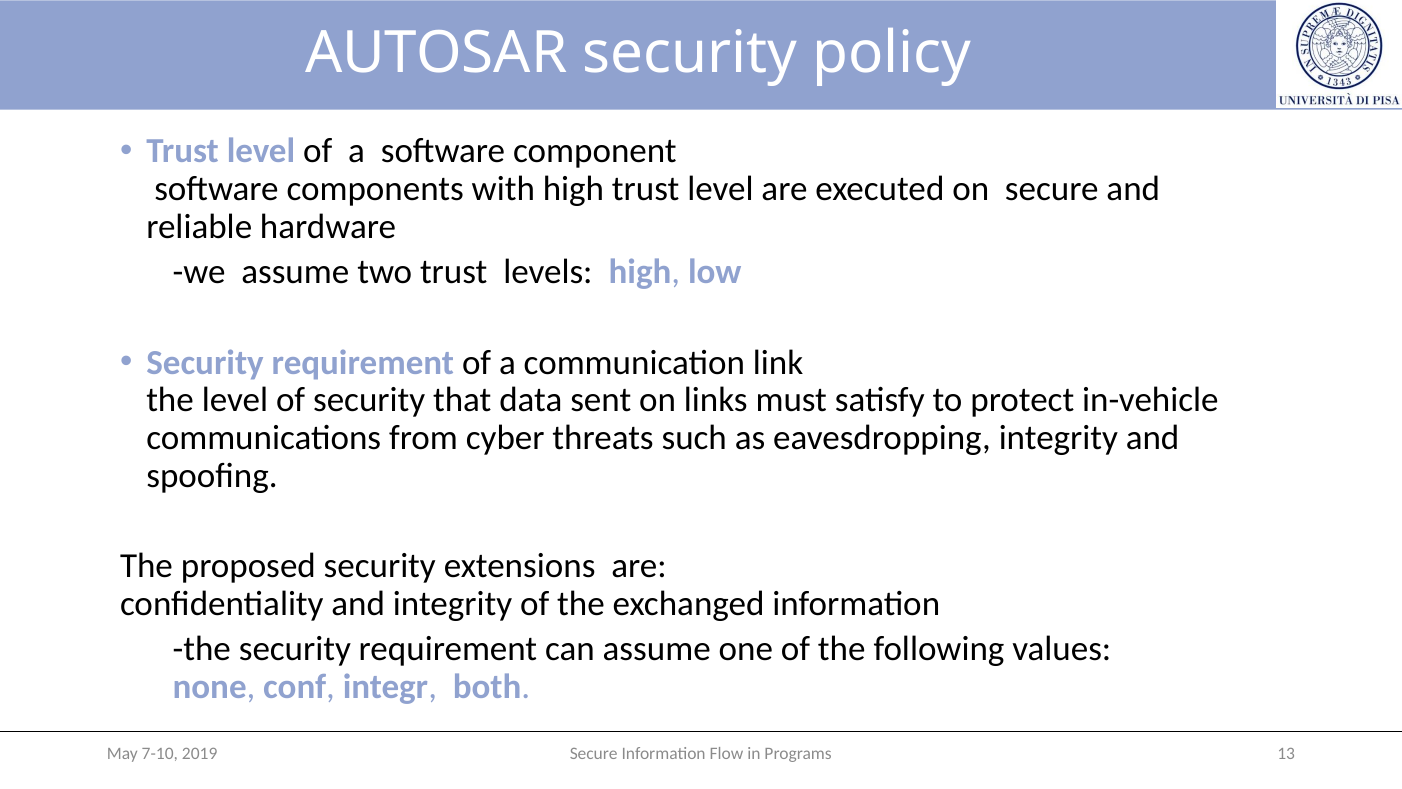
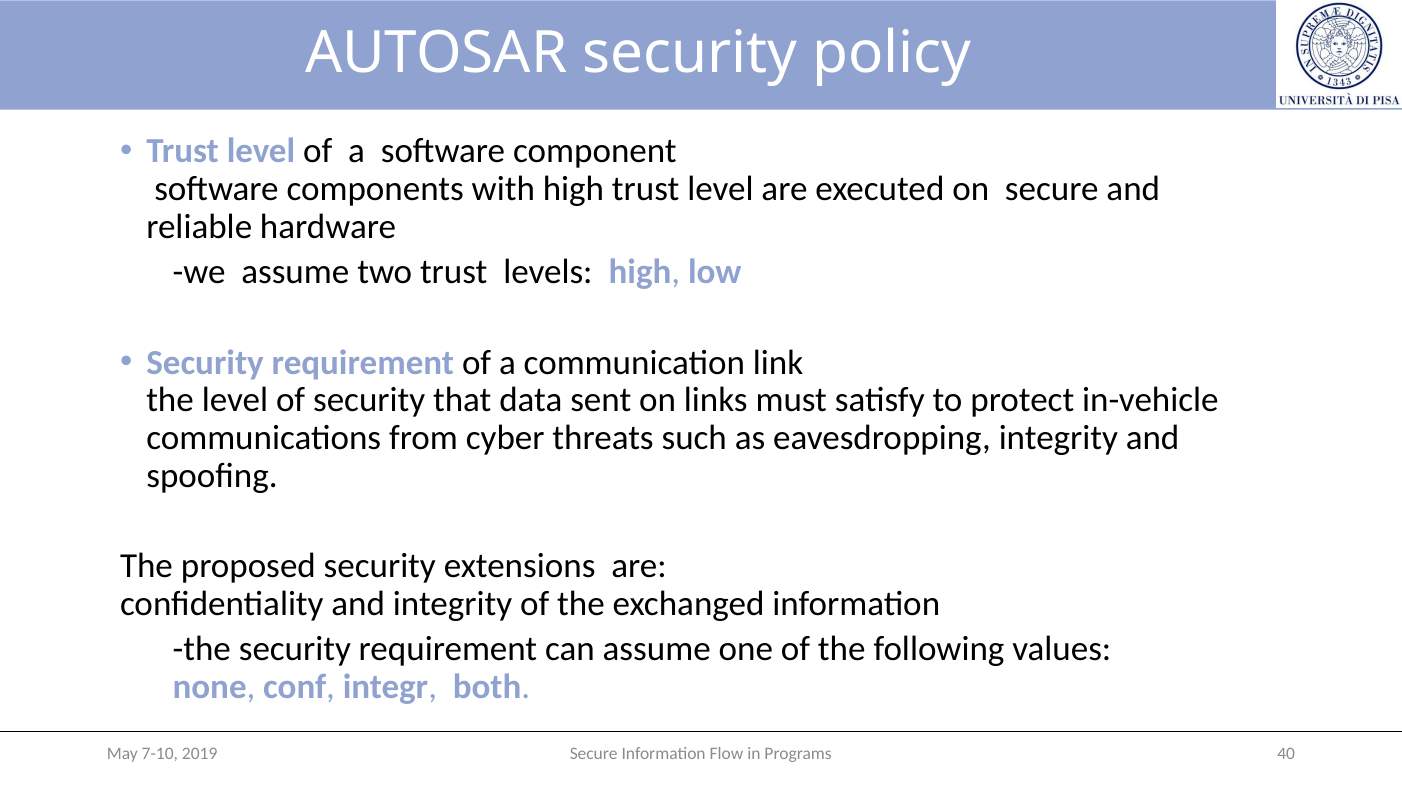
13: 13 -> 40
